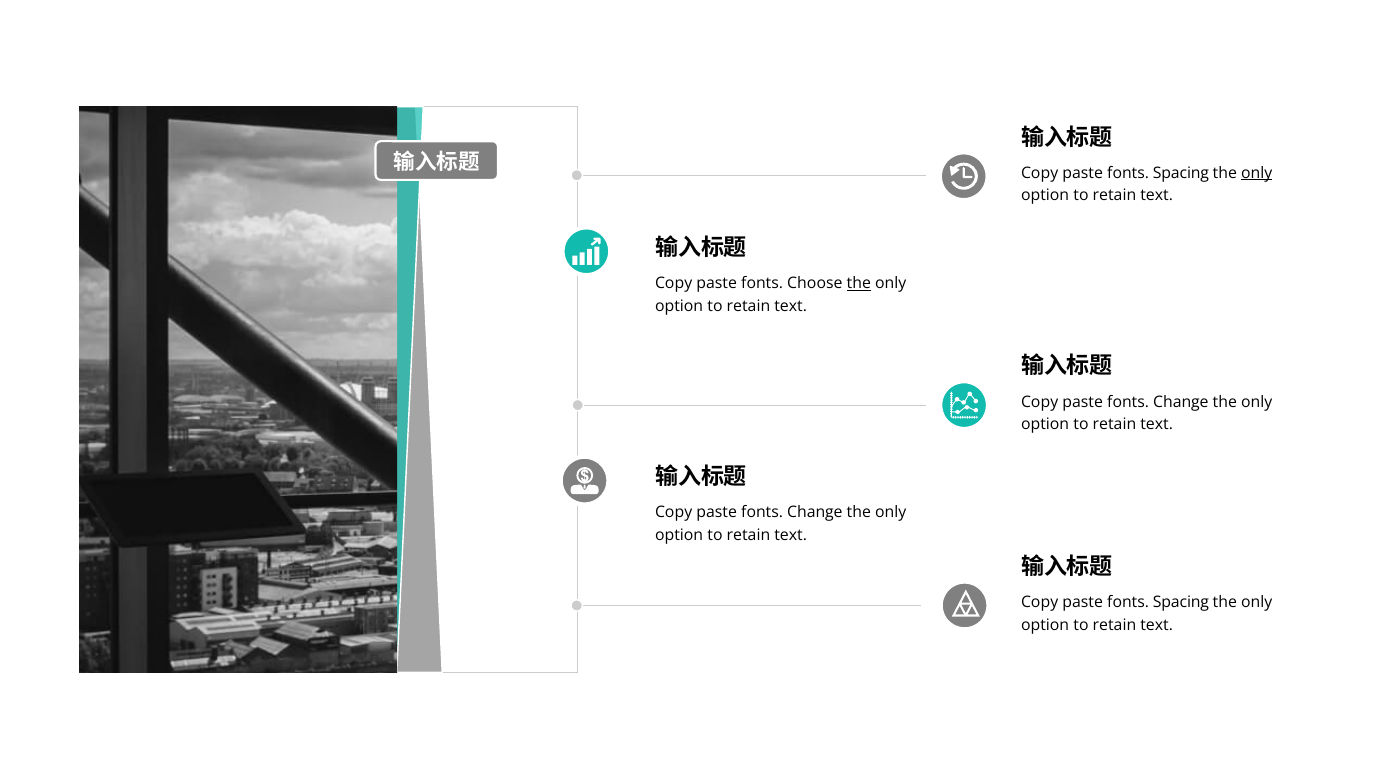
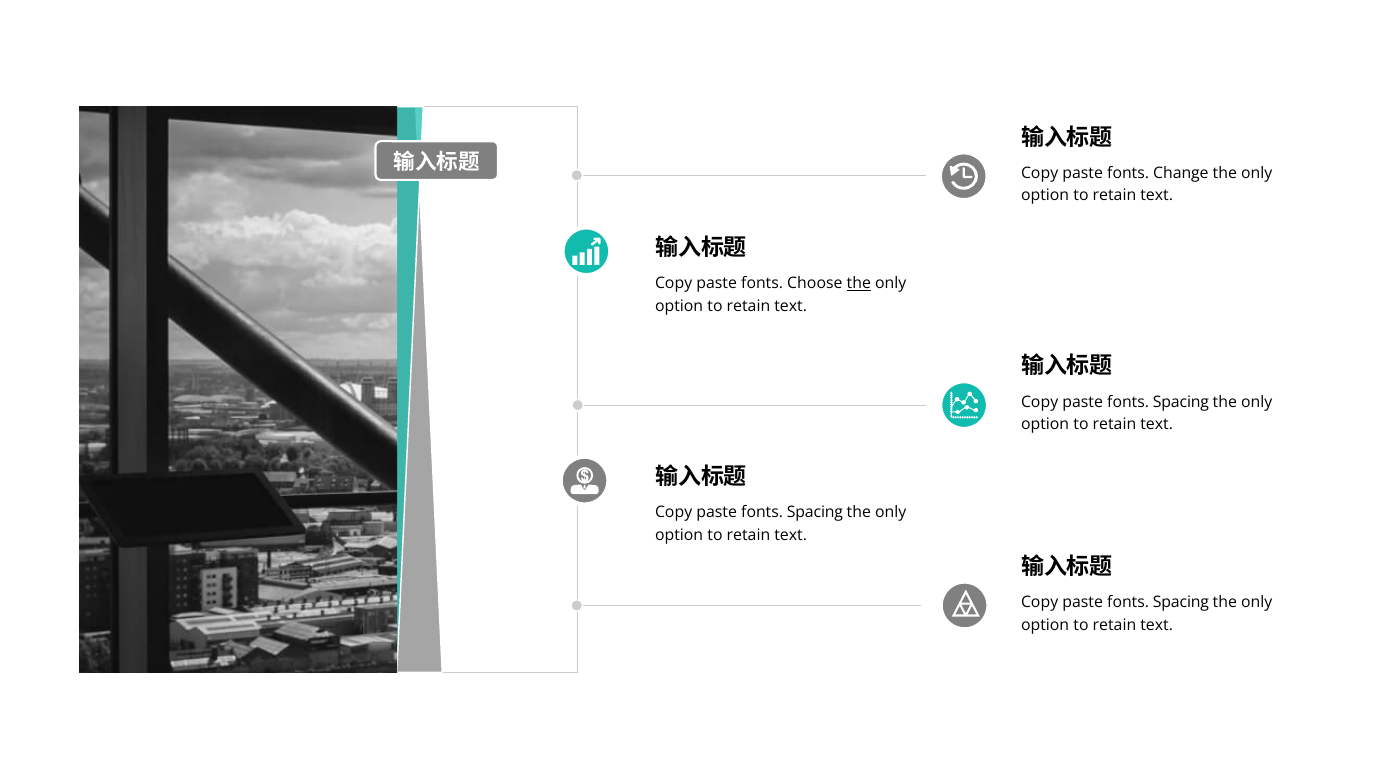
Spacing at (1181, 173): Spacing -> Change
only at (1257, 173) underline: present -> none
Change at (1181, 402): Change -> Spacing
Change at (815, 513): Change -> Spacing
